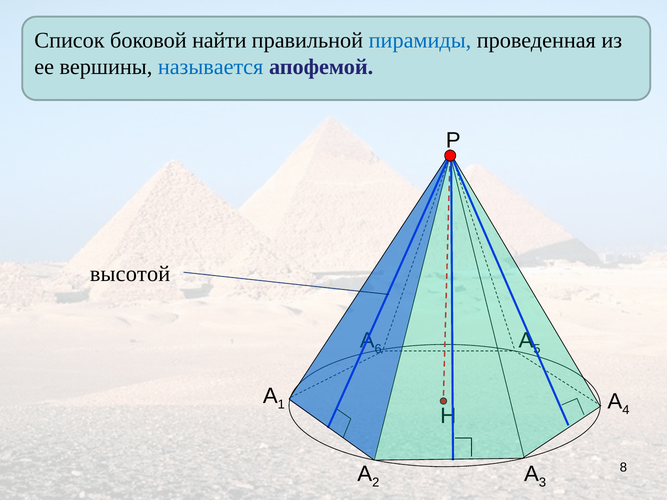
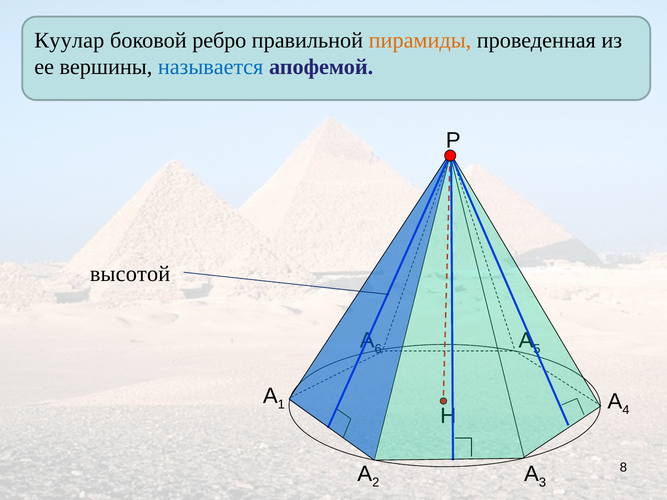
Список: Список -> Куулар
найти: найти -> ребро
пирамиды colour: blue -> orange
